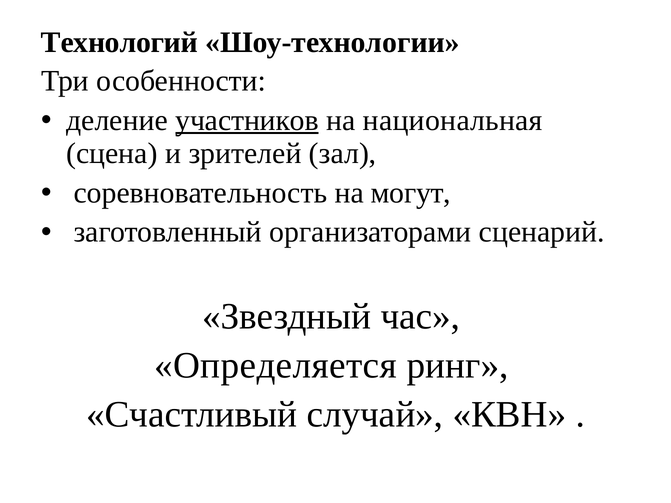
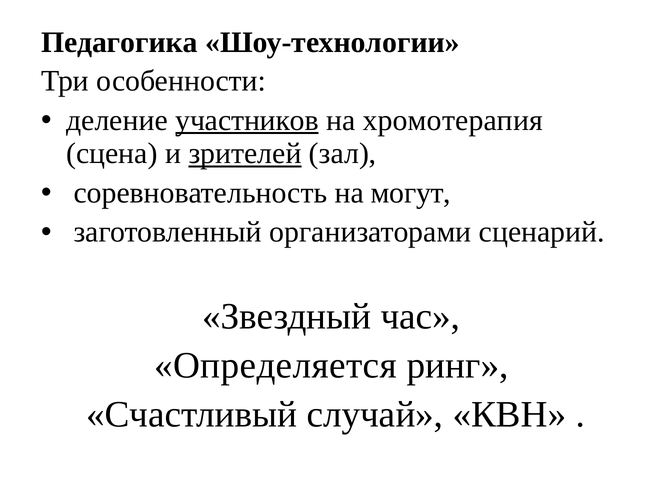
Технологий: Технологий -> Педагогика
национальная: национальная -> хромотерапия
зрителей underline: none -> present
